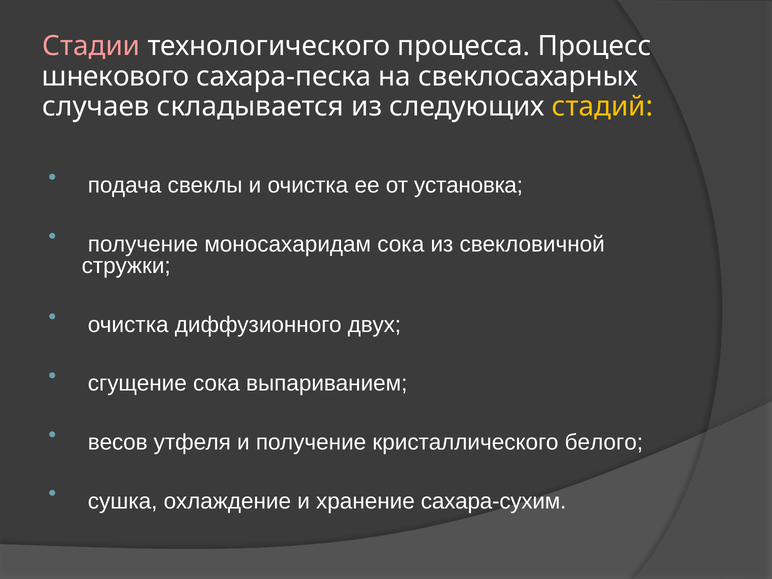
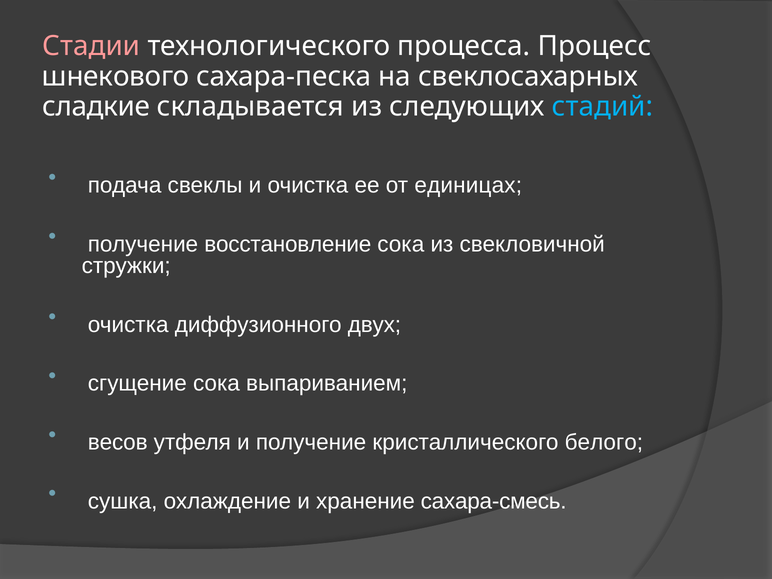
случаев: случаев -> сладкие
стадий colour: yellow -> light blue
установка: установка -> единицах
моносахаридам: моносахаридам -> восстановление
сахара-сухим: сахара-сухим -> сахара-смесь
